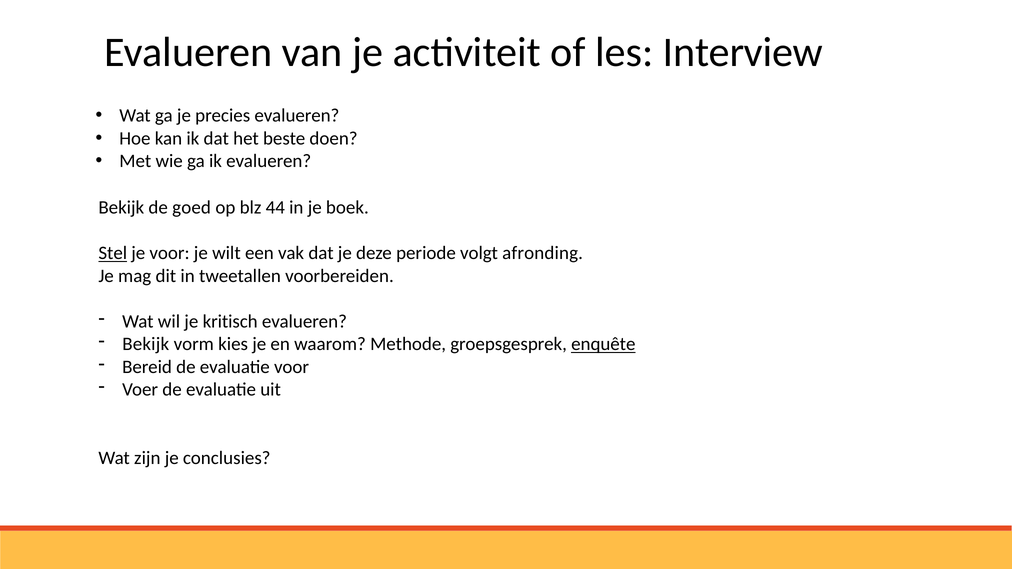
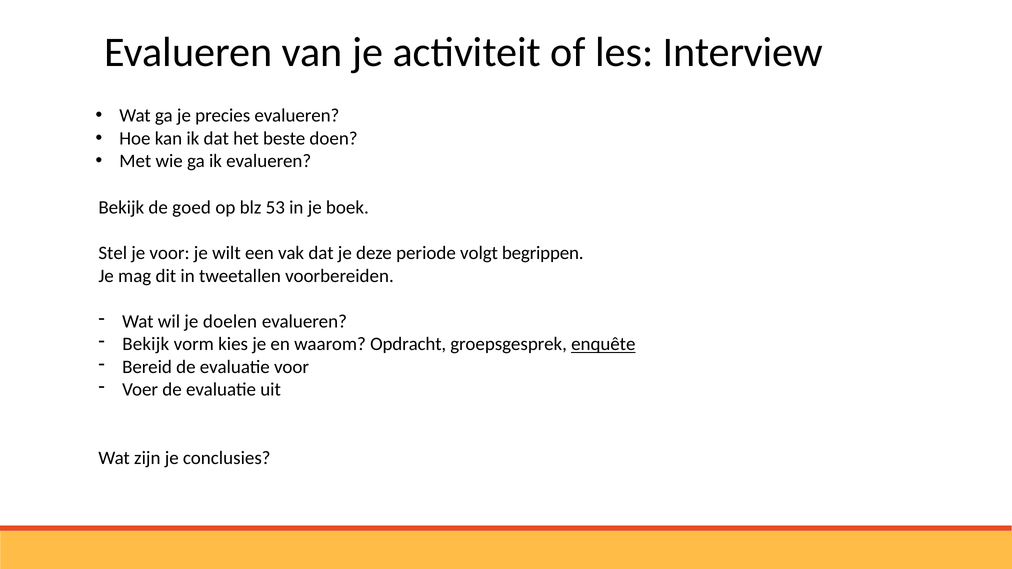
44: 44 -> 53
Stel underline: present -> none
afronding: afronding -> begrippen
kritisch: kritisch -> doelen
Methode: Methode -> Opdracht
